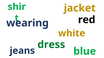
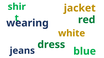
red colour: black -> green
